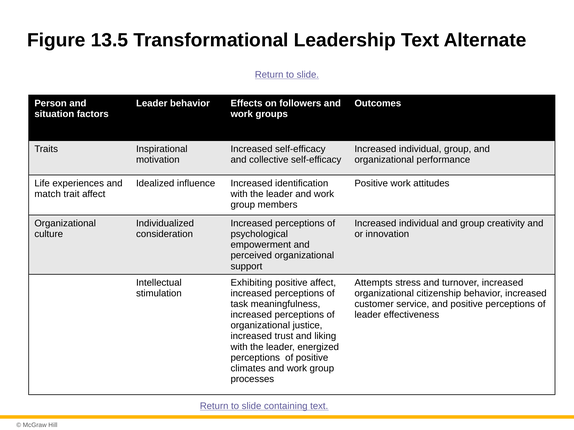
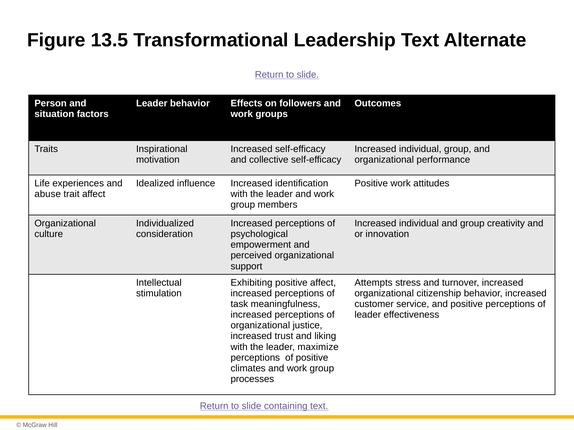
match: match -> abuse
energized: energized -> maximize
